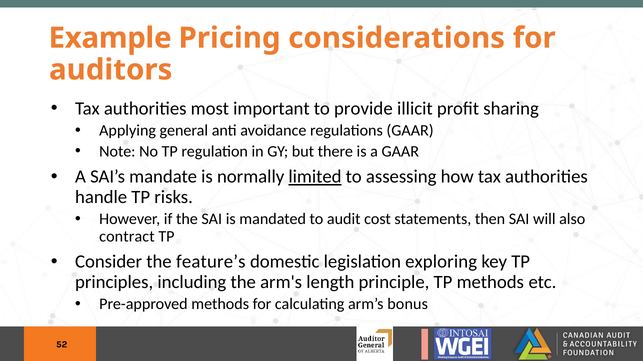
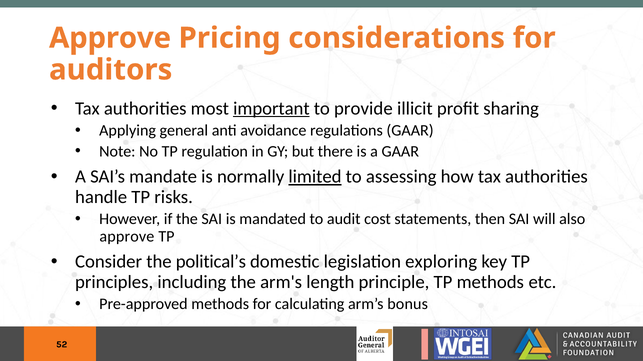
Example at (110, 38): Example -> Approve
important underline: none -> present
contract at (127, 237): contract -> approve
feature’s: feature’s -> political’s
